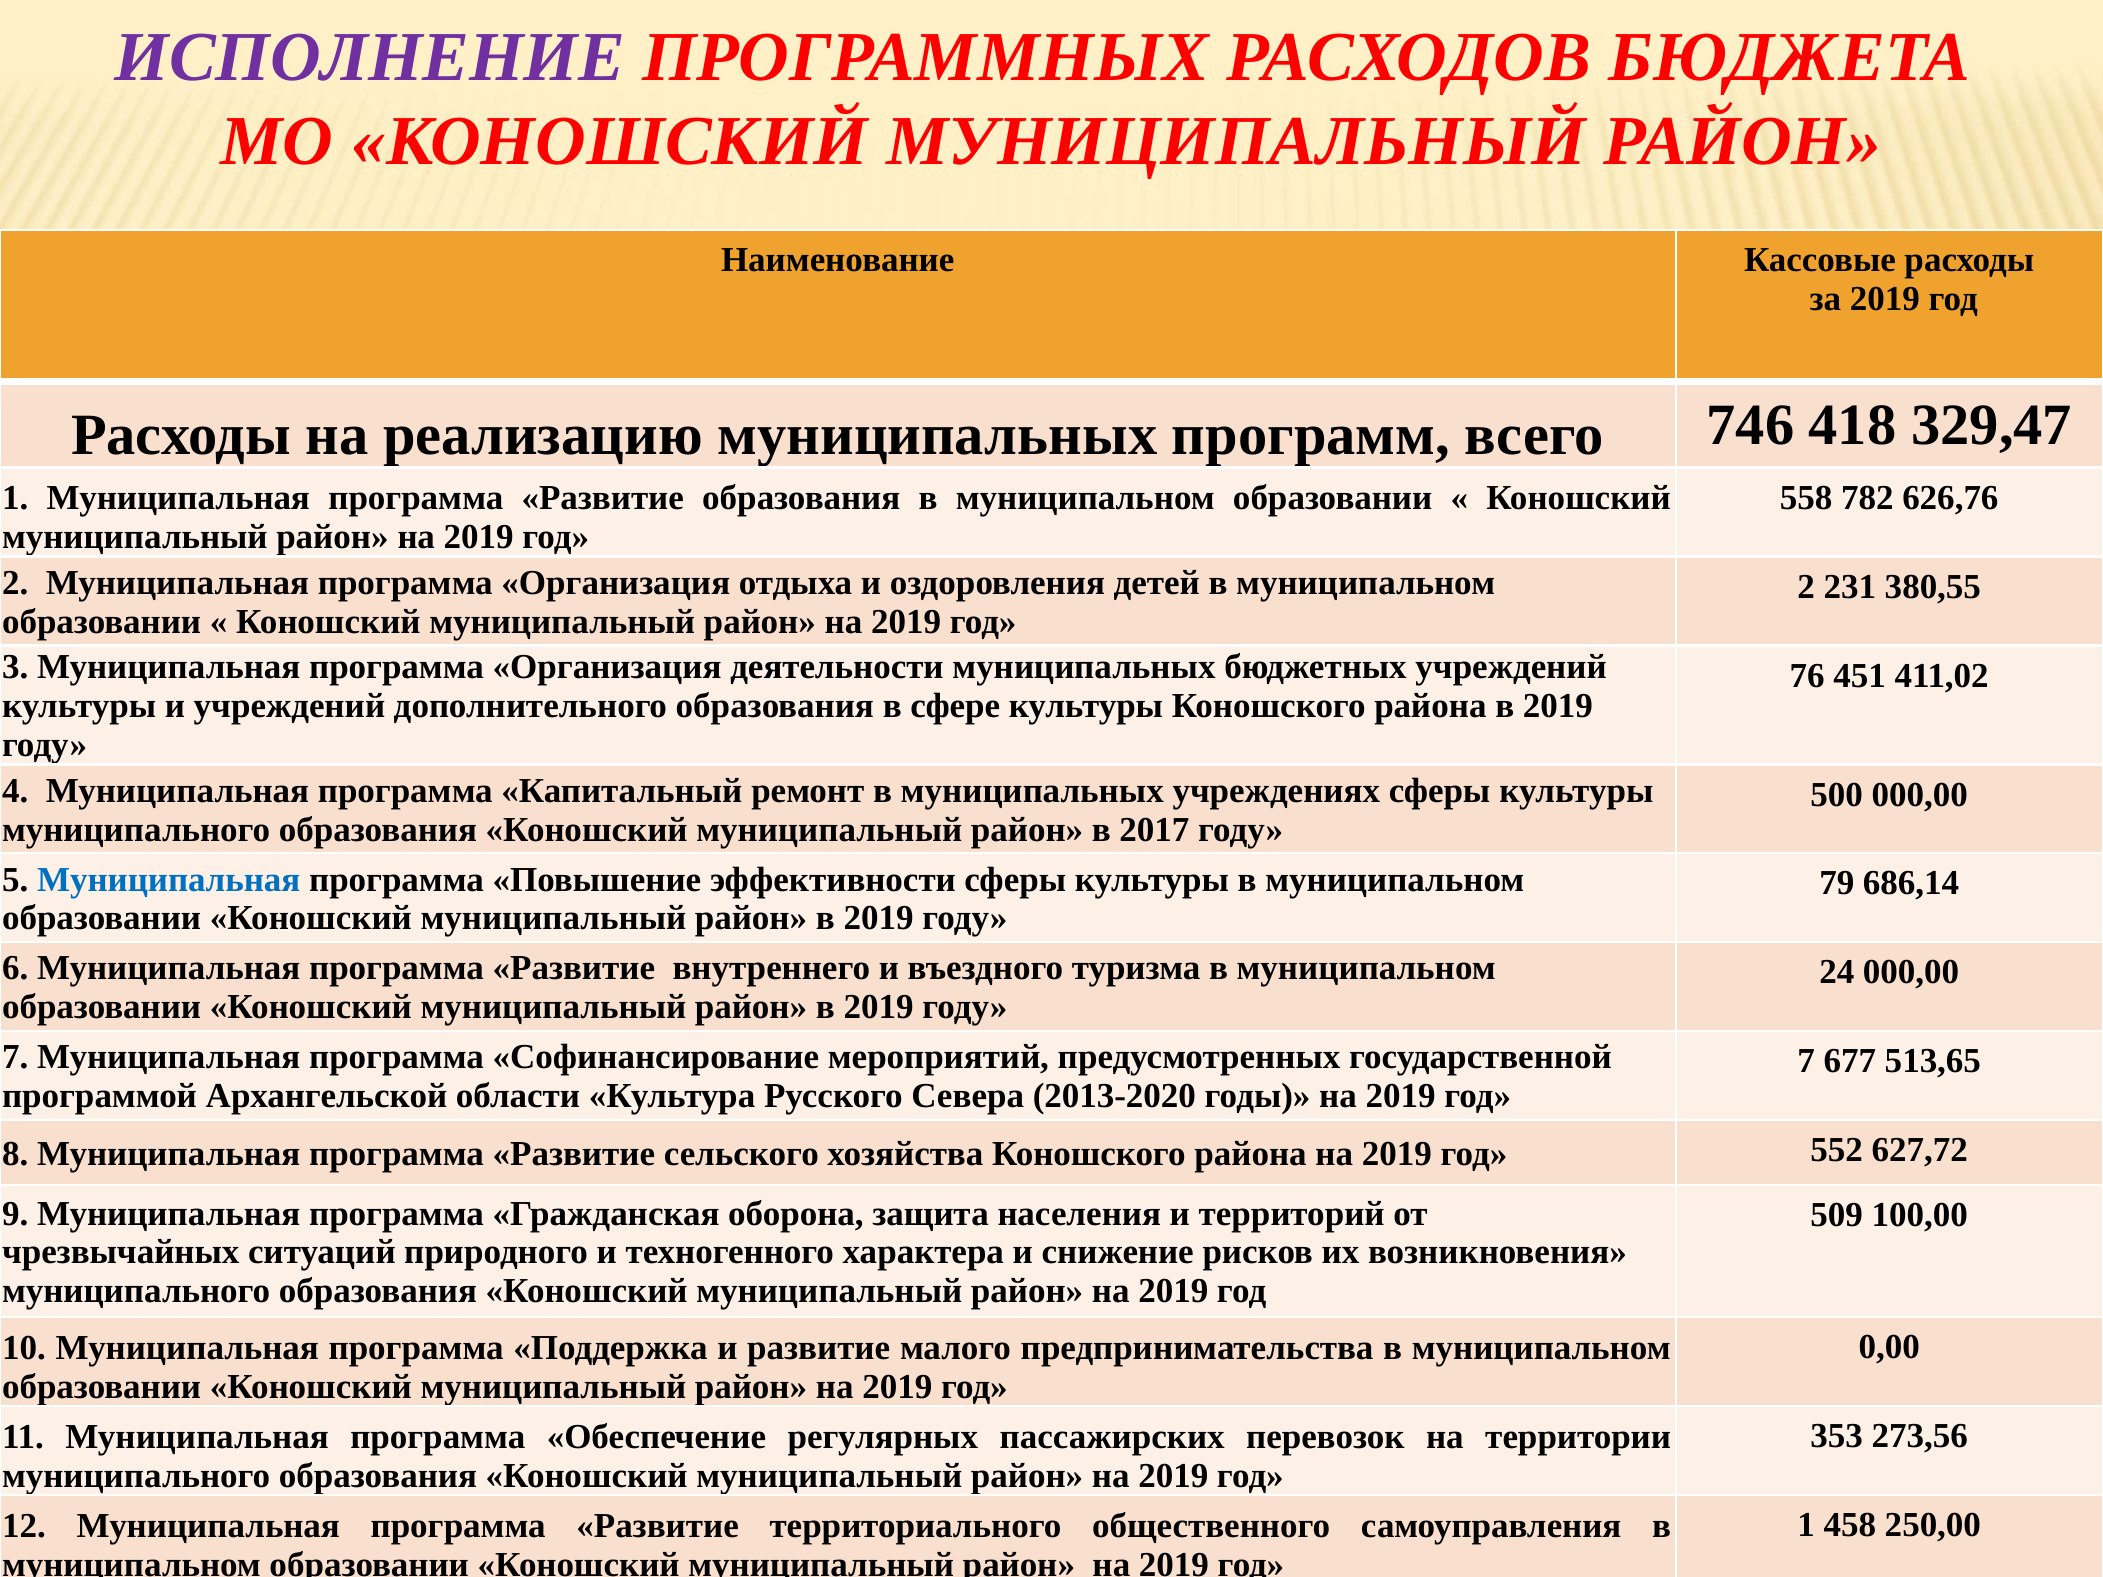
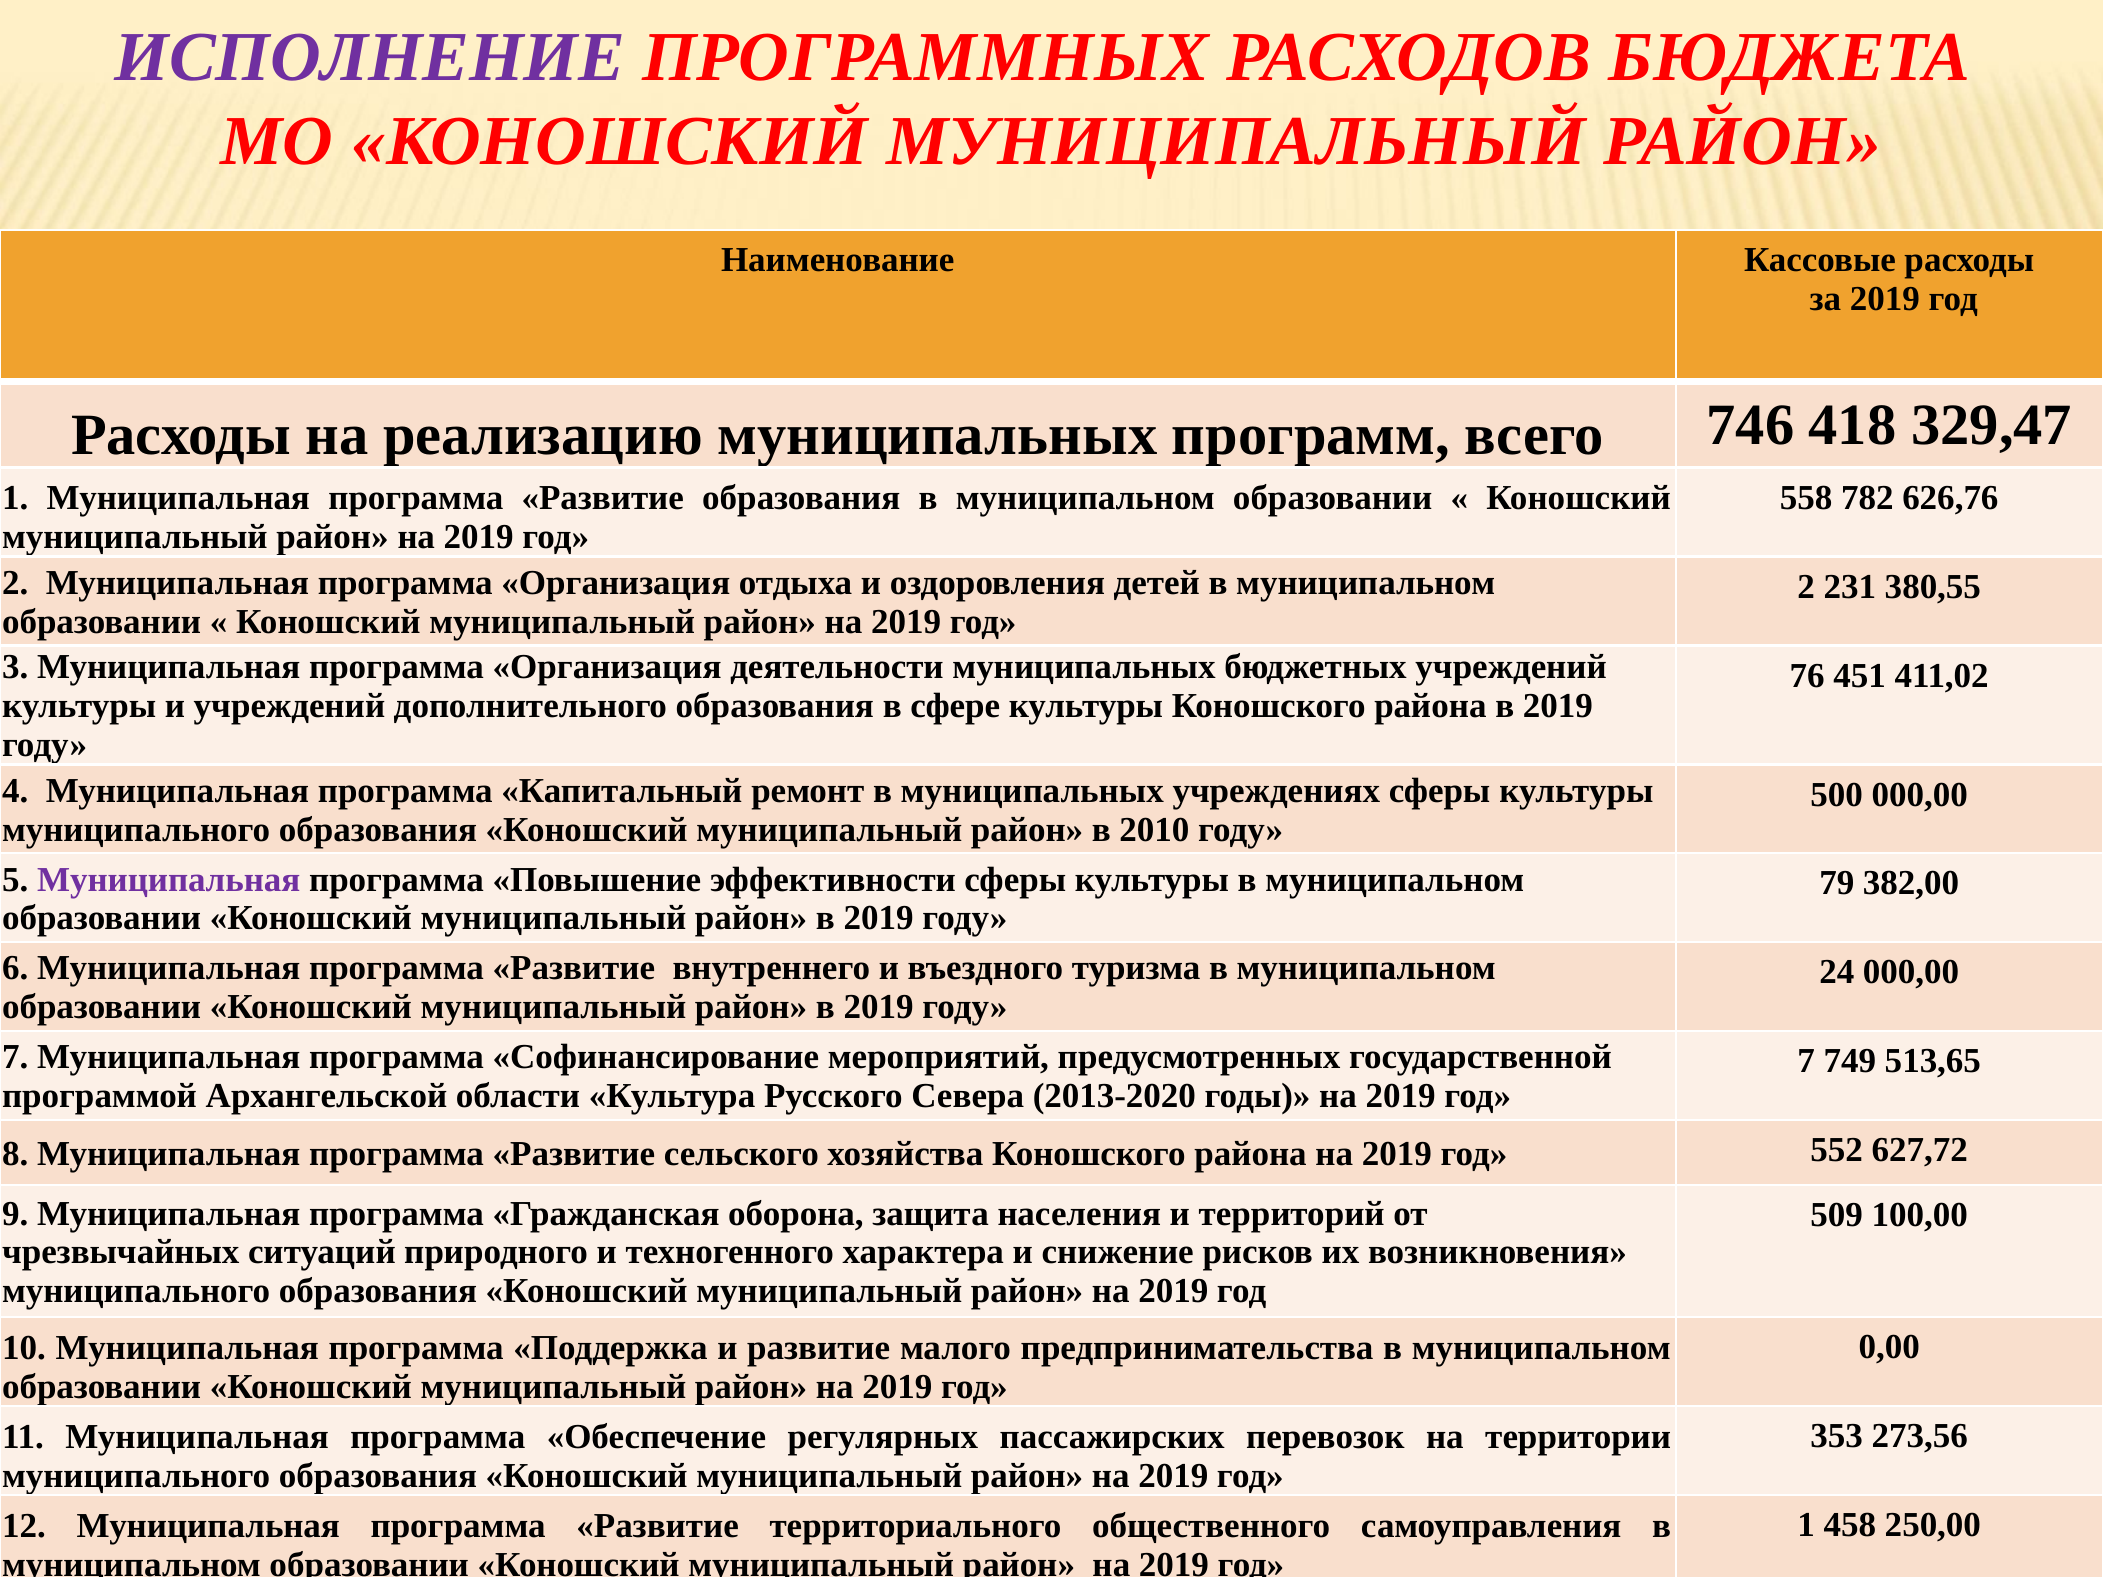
2017: 2017 -> 2010
Муниципальная at (169, 880) colour: blue -> purple
686,14: 686,14 -> 382,00
677: 677 -> 749
